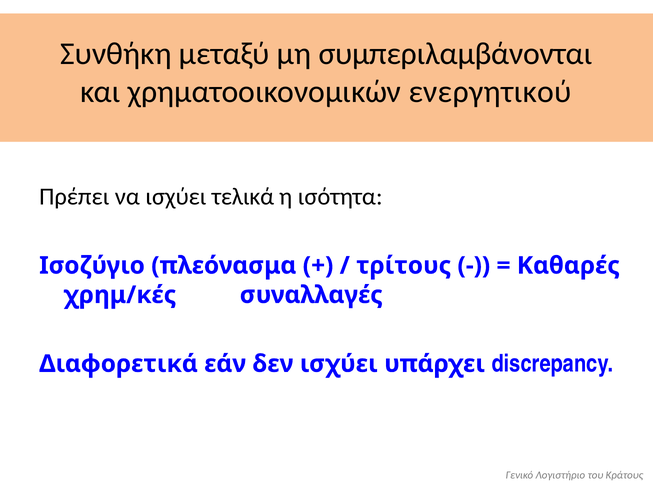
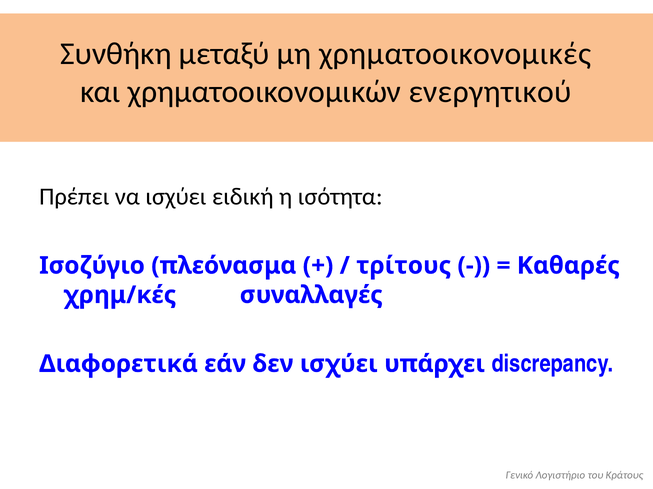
συμπεριλαμβάνονται: συμπεριλαμβάνονται -> χρηματοοικονομικές
τελικά: τελικά -> ειδική
